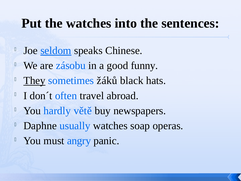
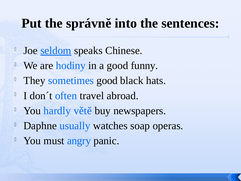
the watches: watches -> správně
zásobu: zásobu -> hodiny
They underline: present -> none
sometimes žáků: žáků -> good
